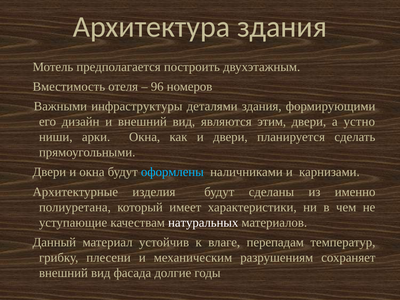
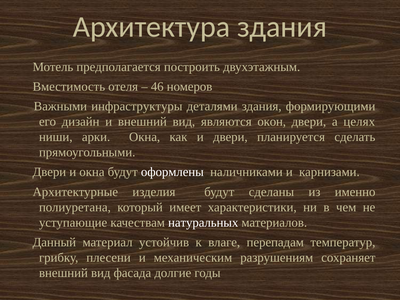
96: 96 -> 46
этим: этим -> окон
устно: устно -> целях
оформлены colour: light blue -> white
